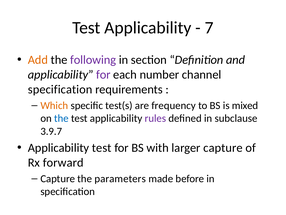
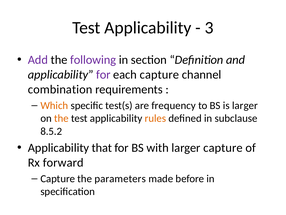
7: 7 -> 3
Add colour: orange -> purple
each number: number -> capture
specification at (60, 89): specification -> combination
is mixed: mixed -> larger
the at (61, 118) colour: blue -> orange
rules colour: purple -> orange
3.9.7: 3.9.7 -> 8.5.2
Applicability test: test -> that
